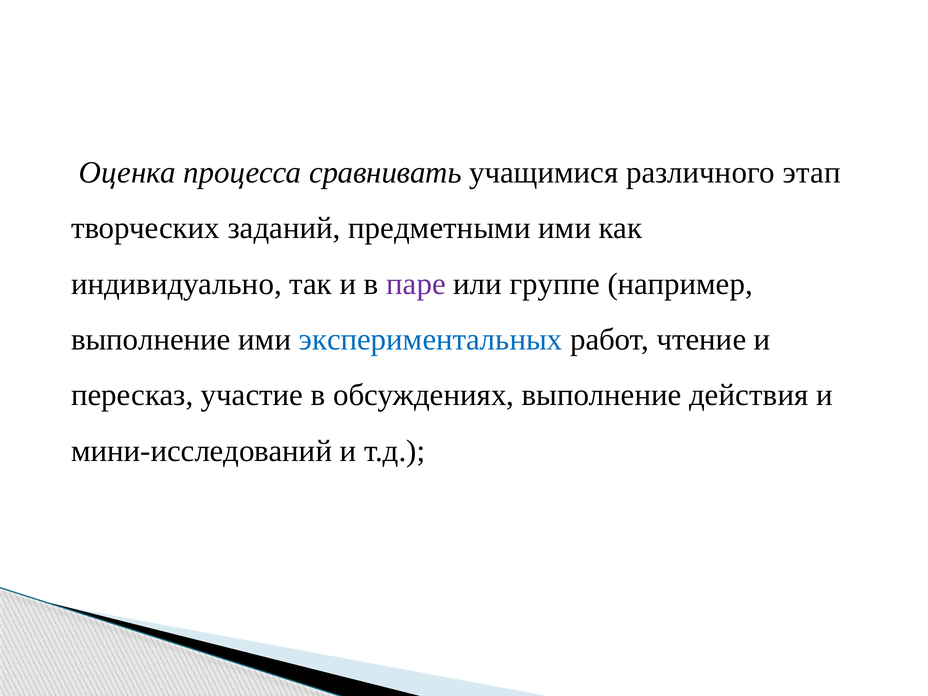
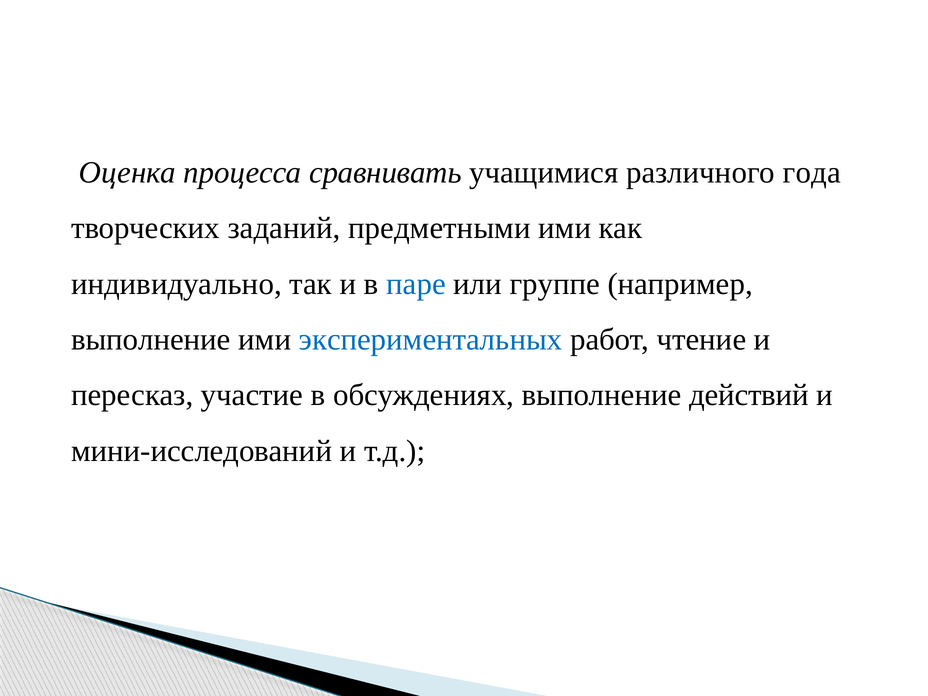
этап: этап -> года
паре colour: purple -> blue
действия: действия -> действий
